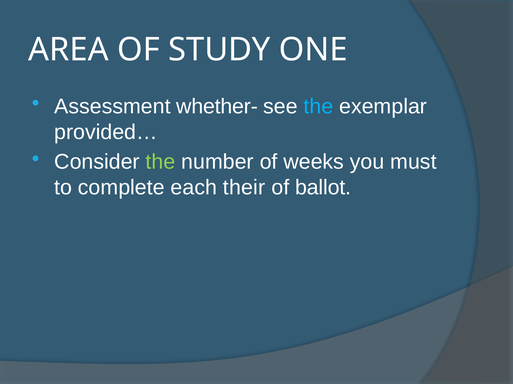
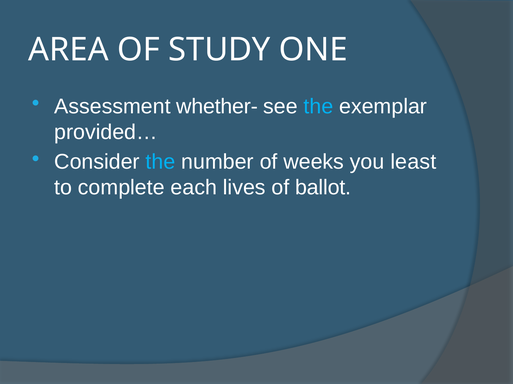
the at (161, 162) colour: light green -> light blue
must: must -> least
their: their -> lives
